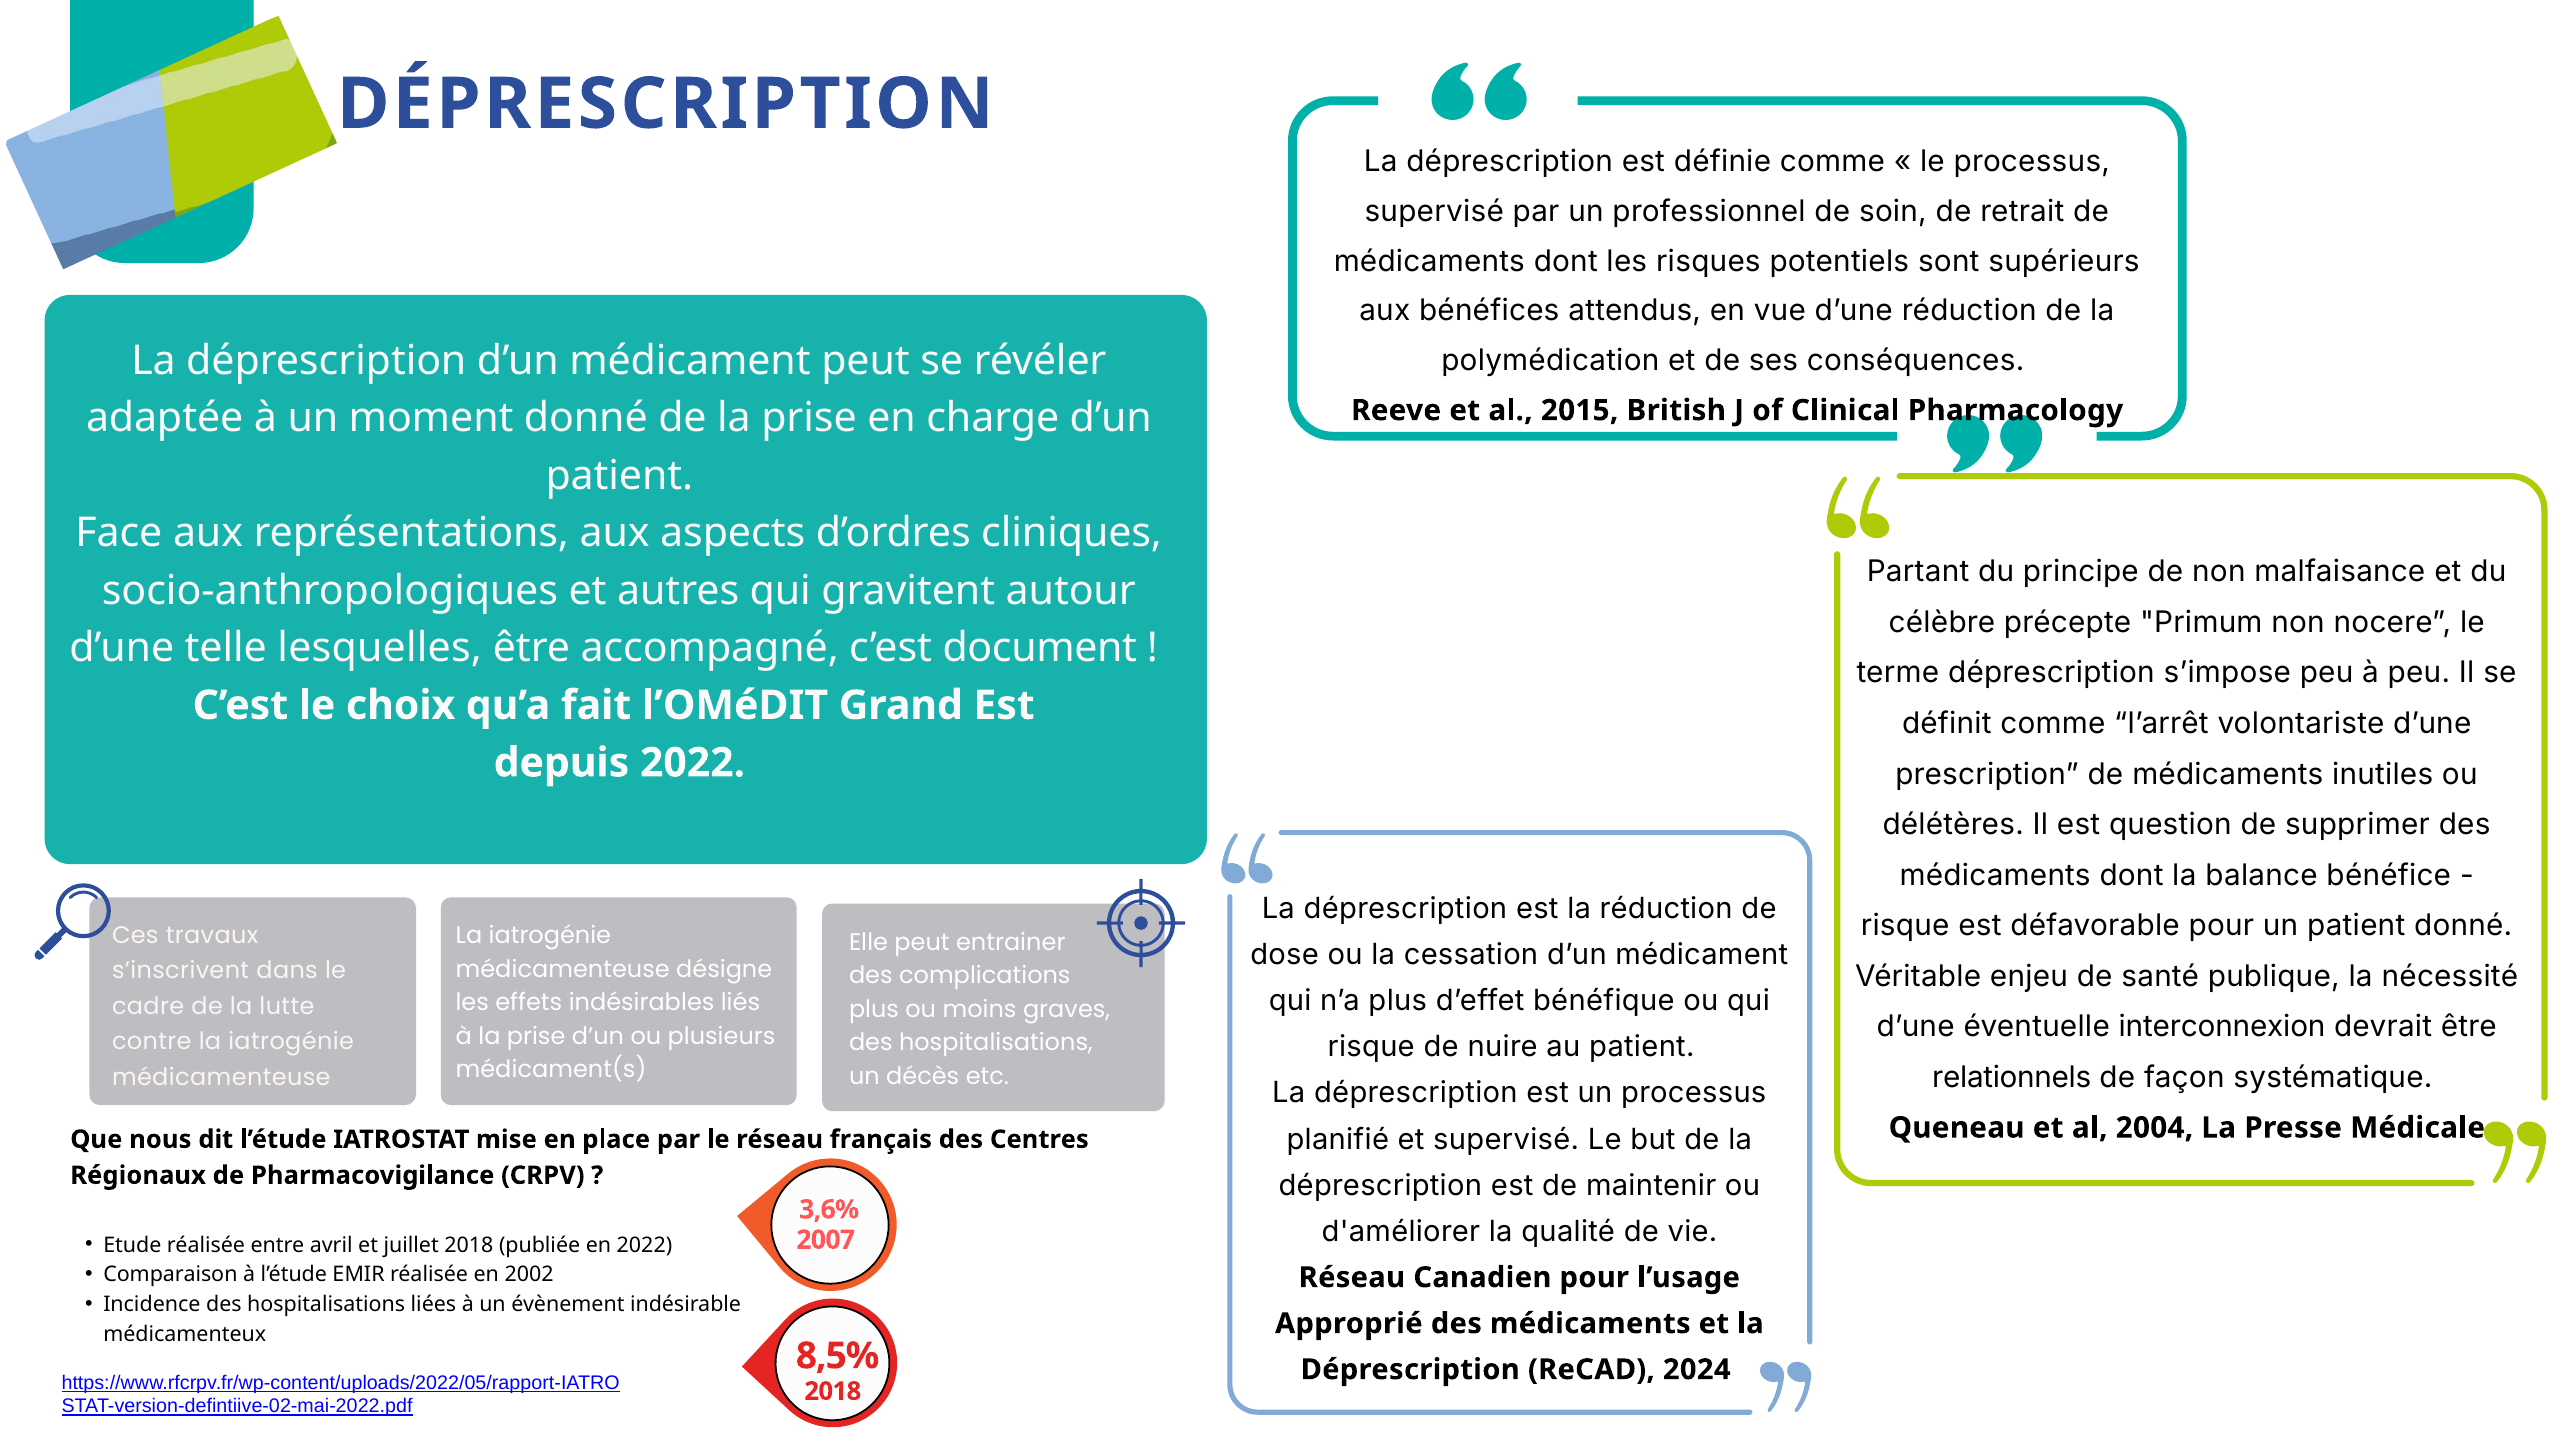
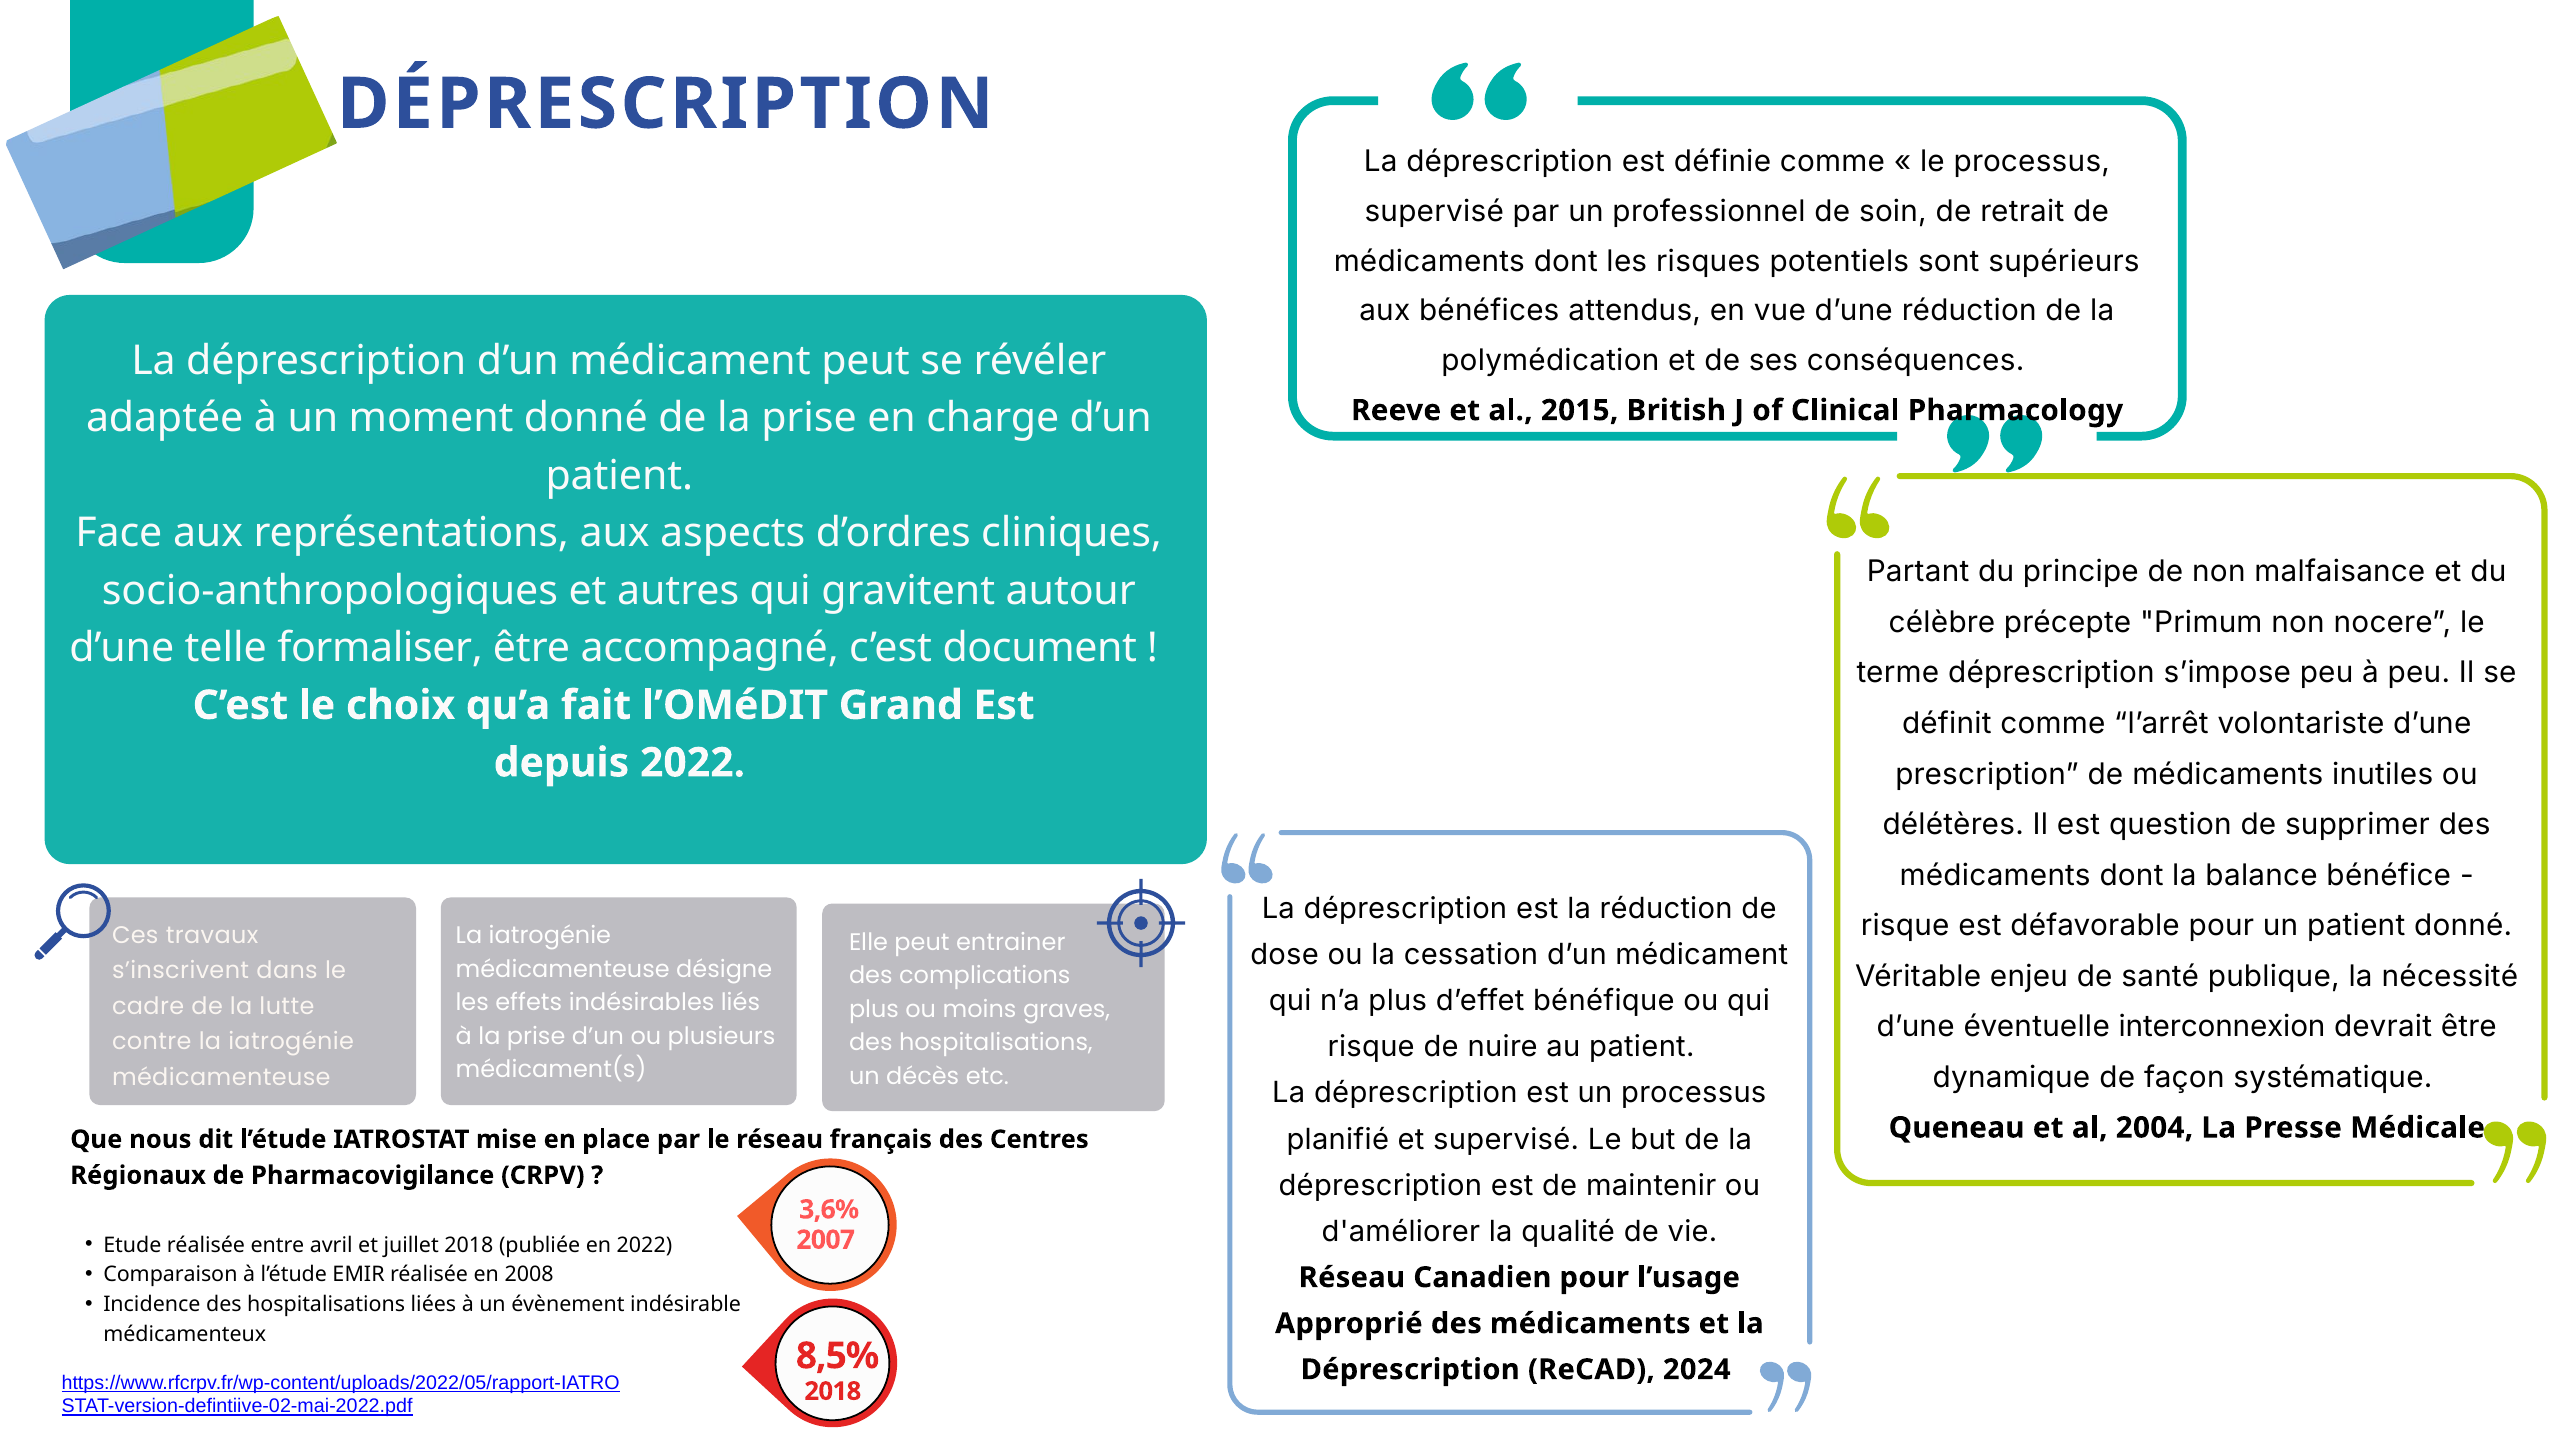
lesquelles: lesquelles -> formaliser
relationnels: relationnels -> dynamique
2002: 2002 -> 2008
